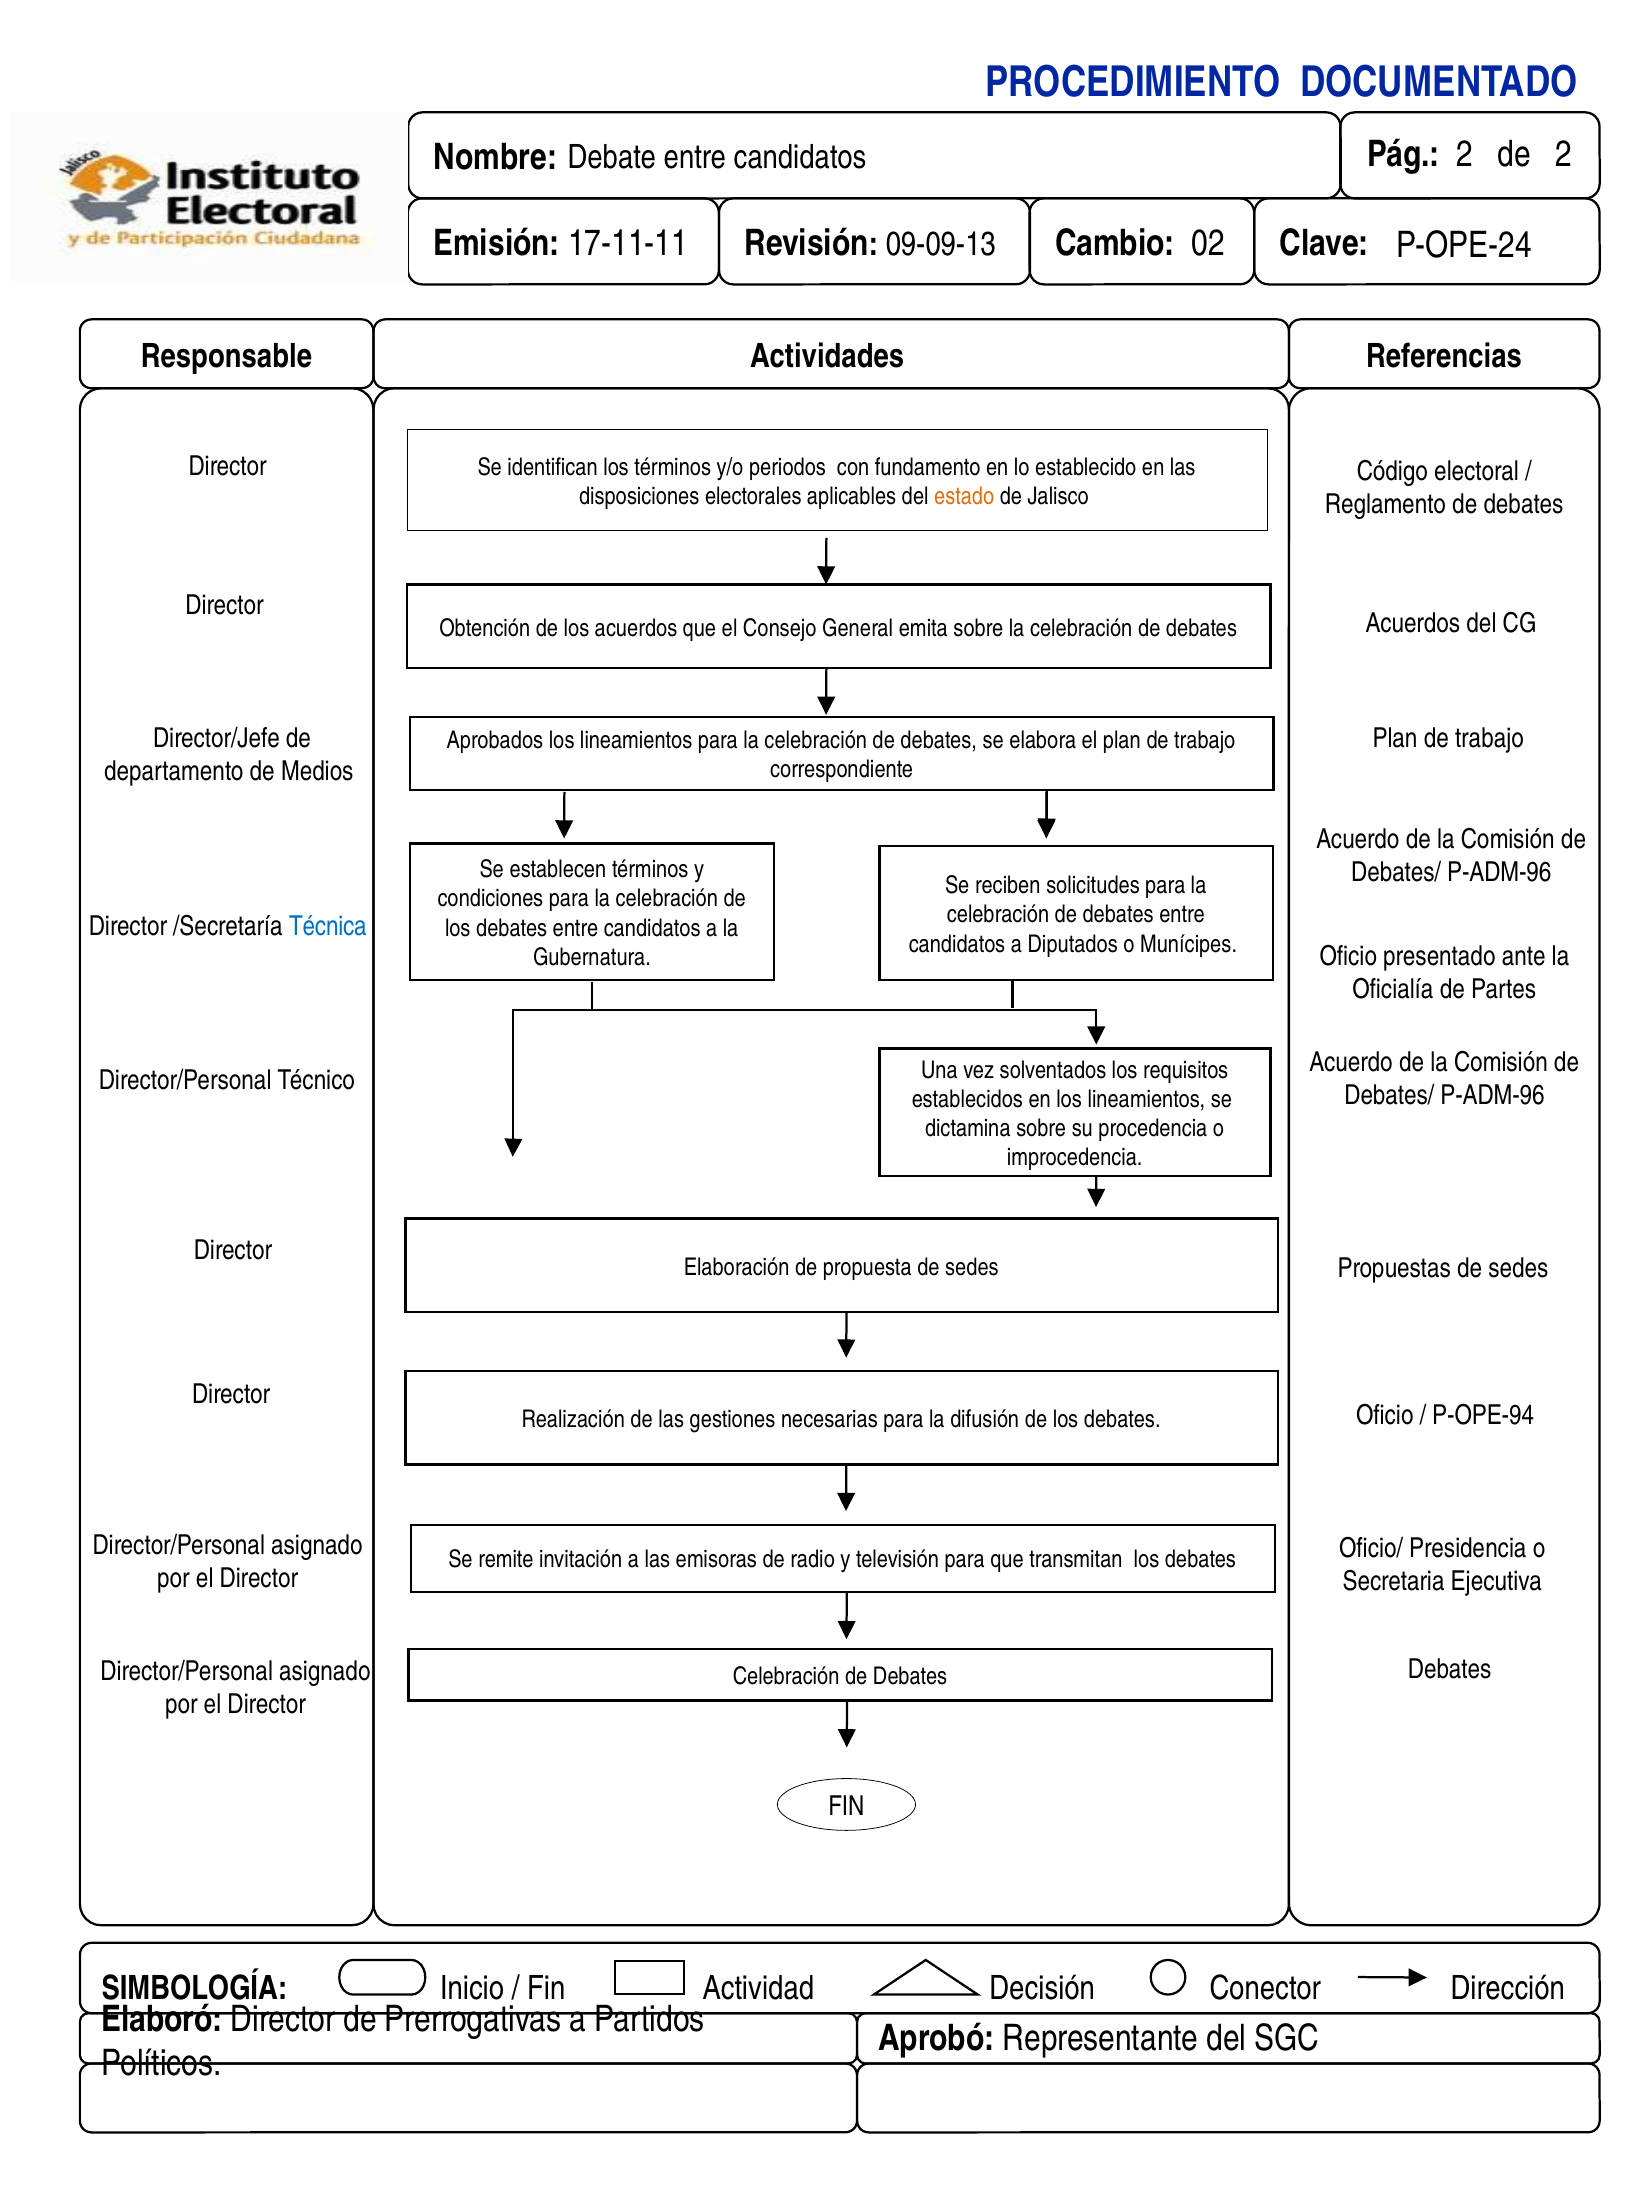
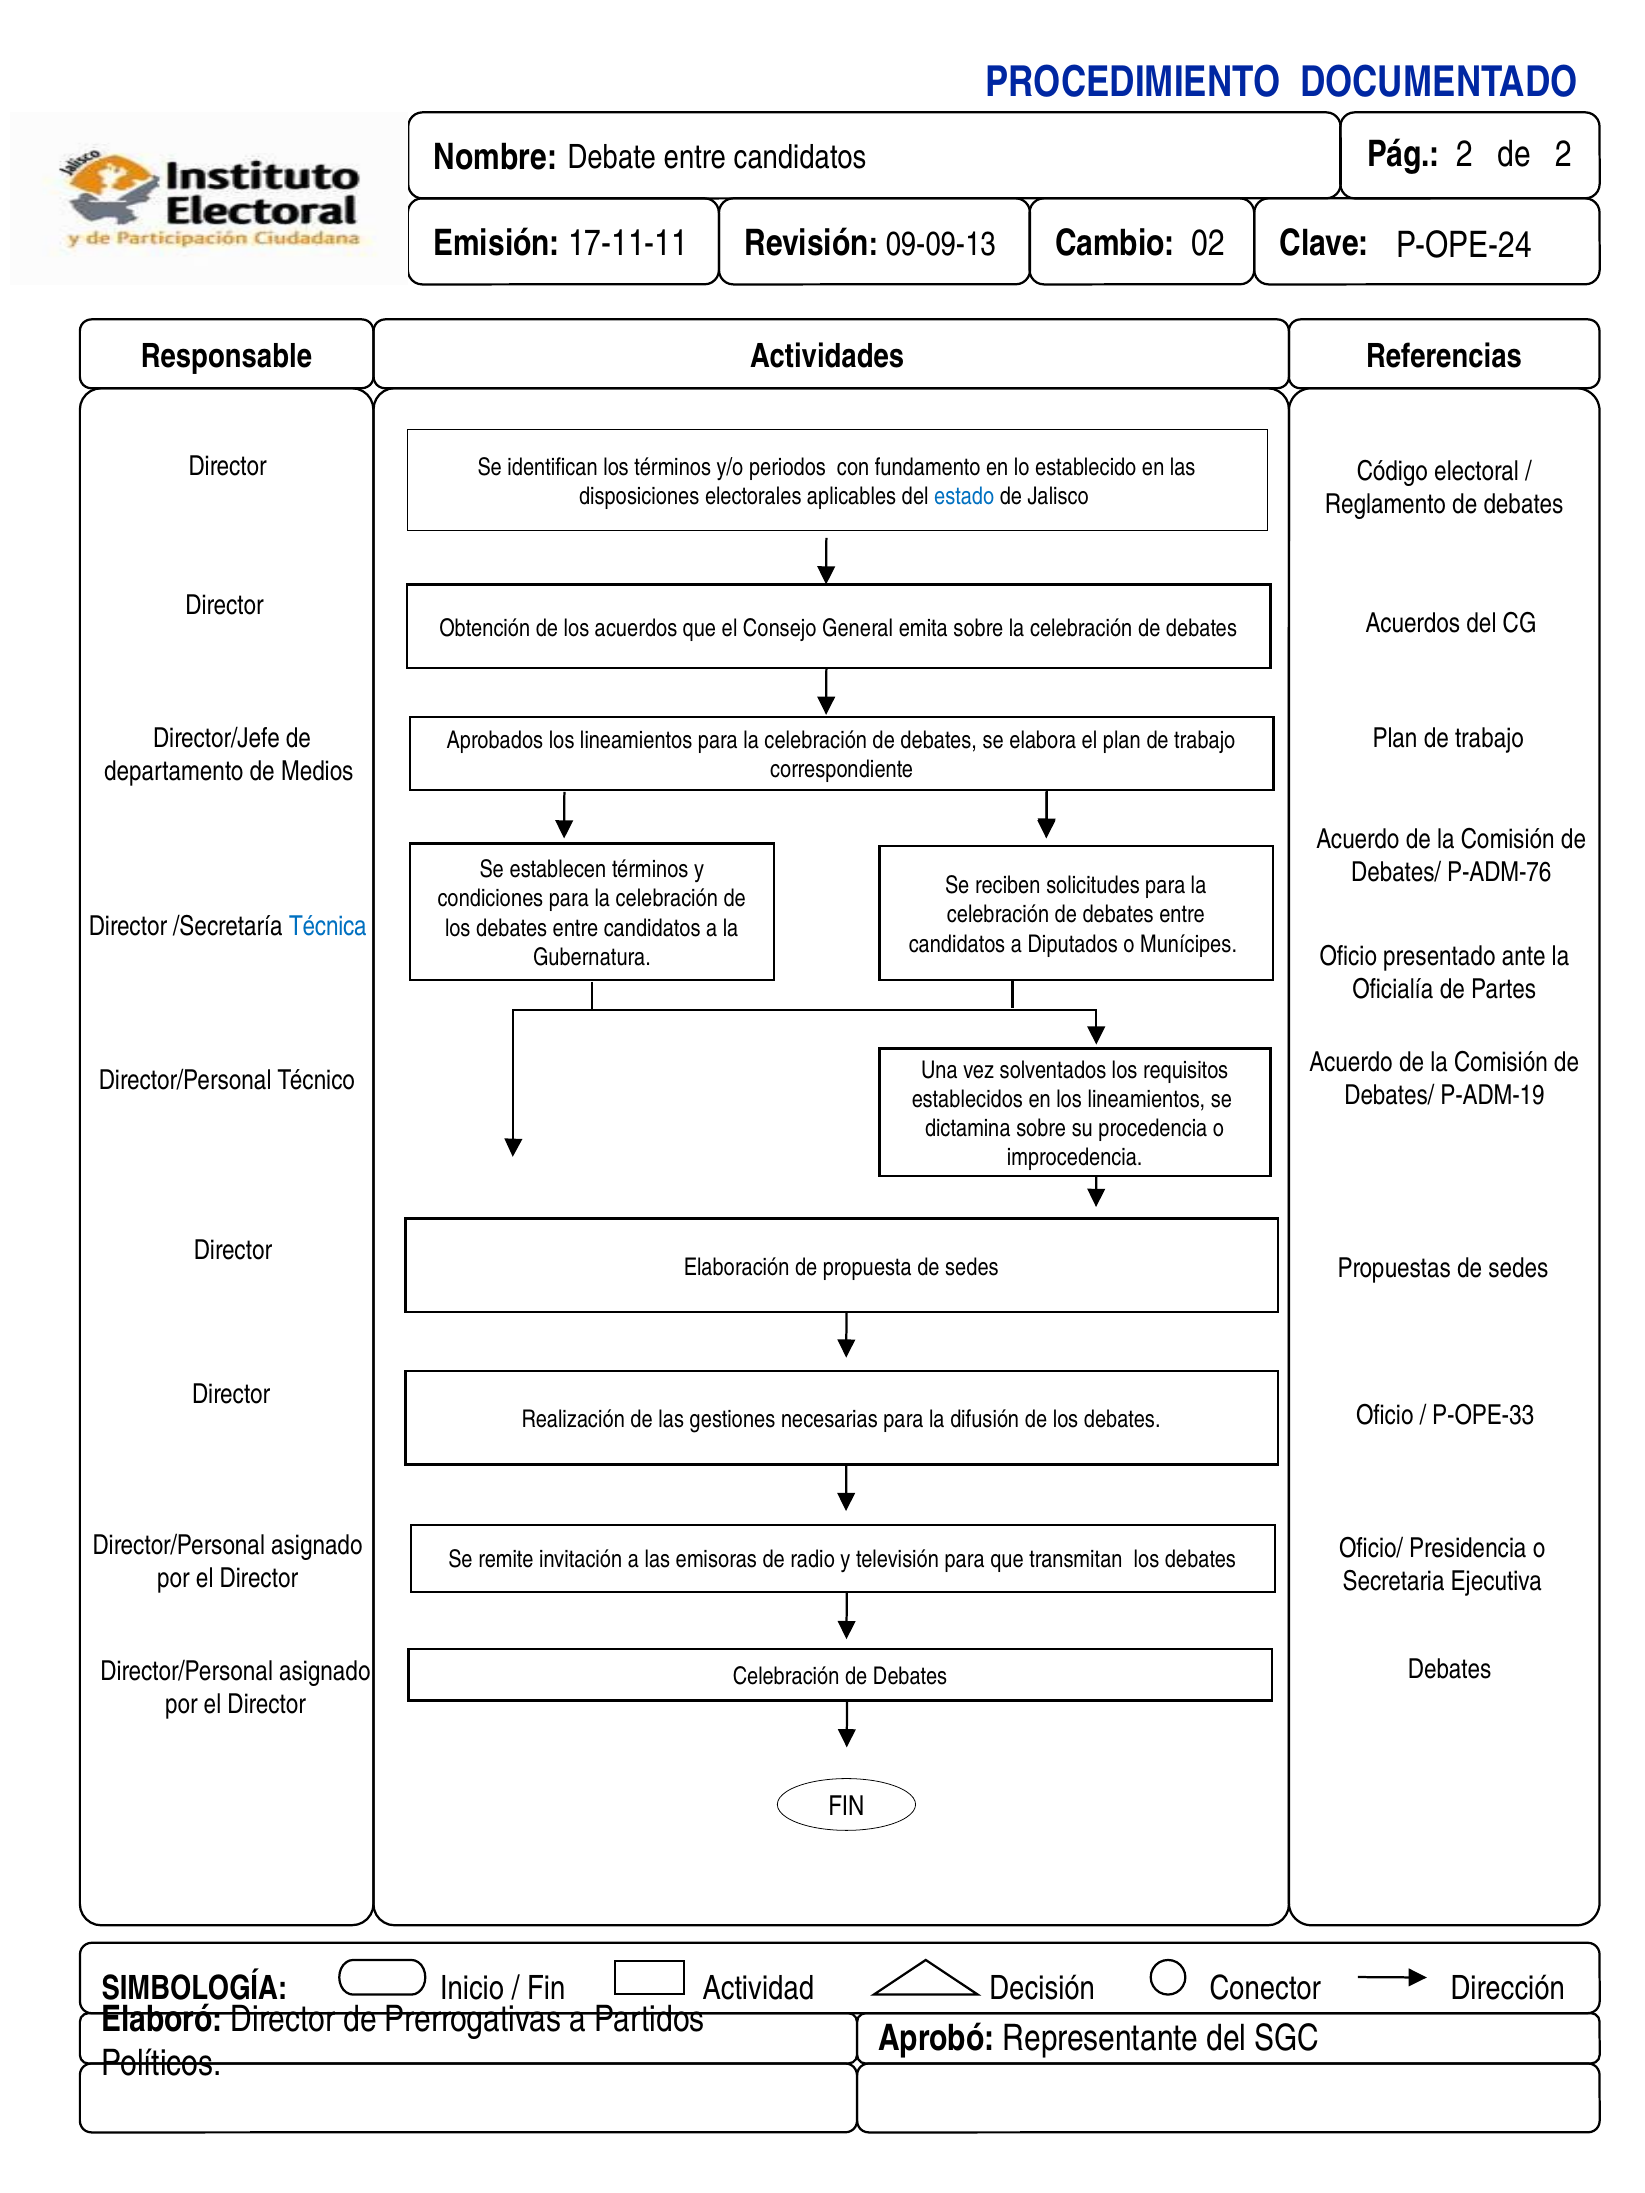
estado colour: orange -> blue
P-ADM-96 at (1499, 872): P-ADM-96 -> P-ADM-76
P-ADM-96 at (1492, 1096): P-ADM-96 -> P-ADM-19
P-OPE-94: P-OPE-94 -> P-OPE-33
